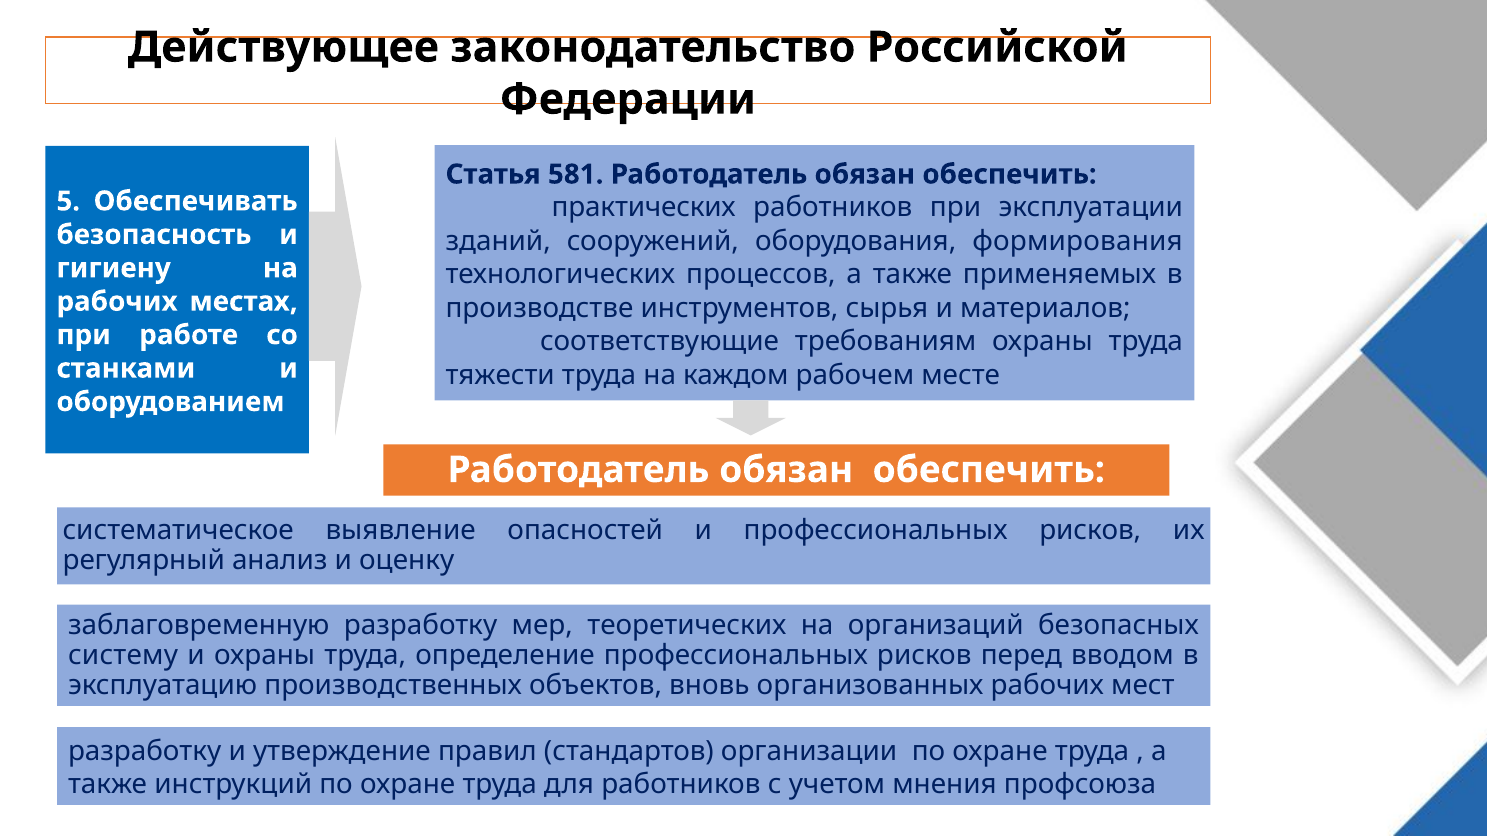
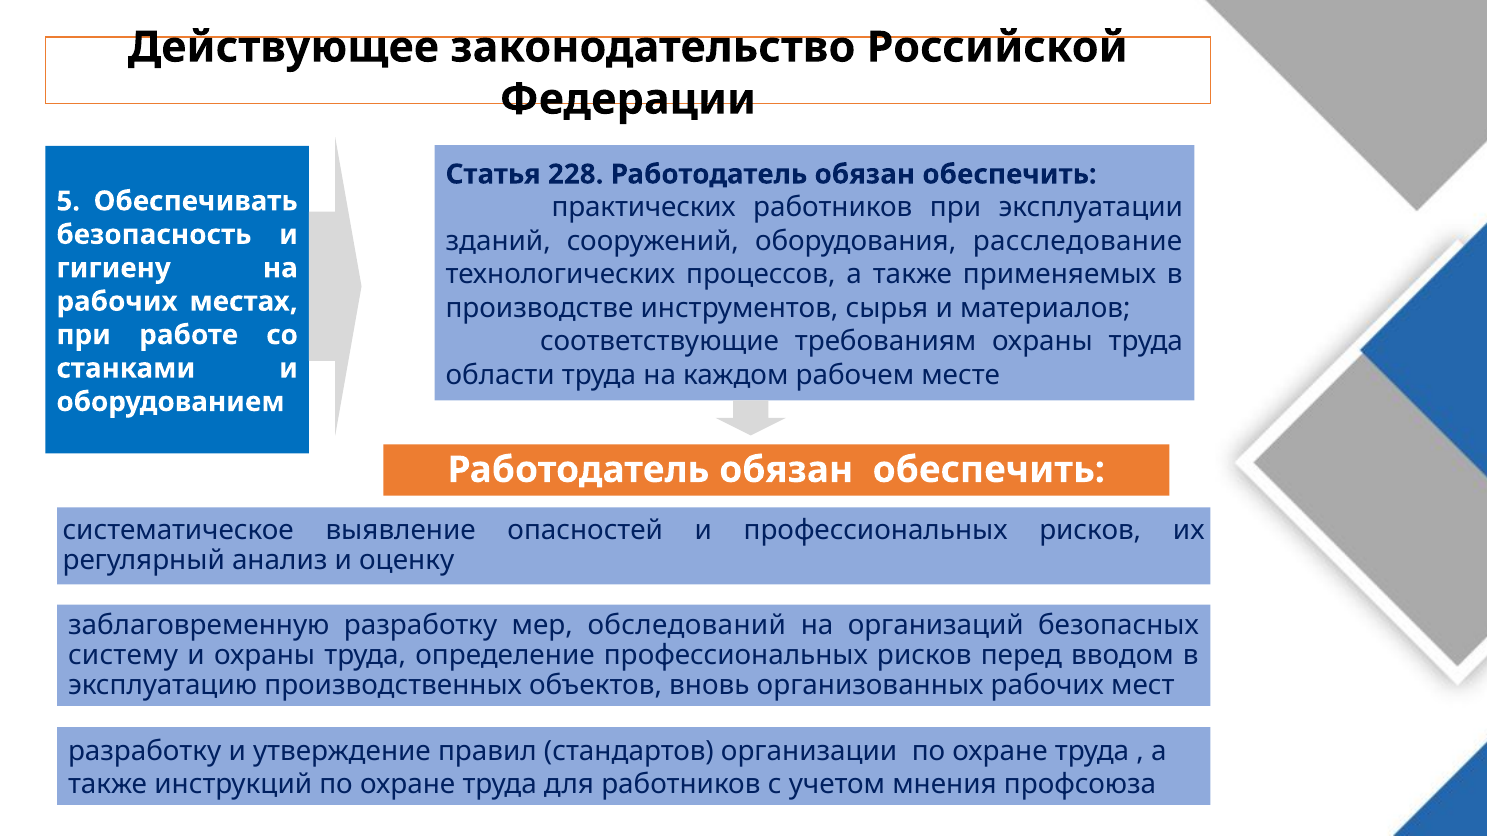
581: 581 -> 228
формирования: формирования -> расследование
тяжести: тяжести -> области
теоретических: теоретических -> обследований
